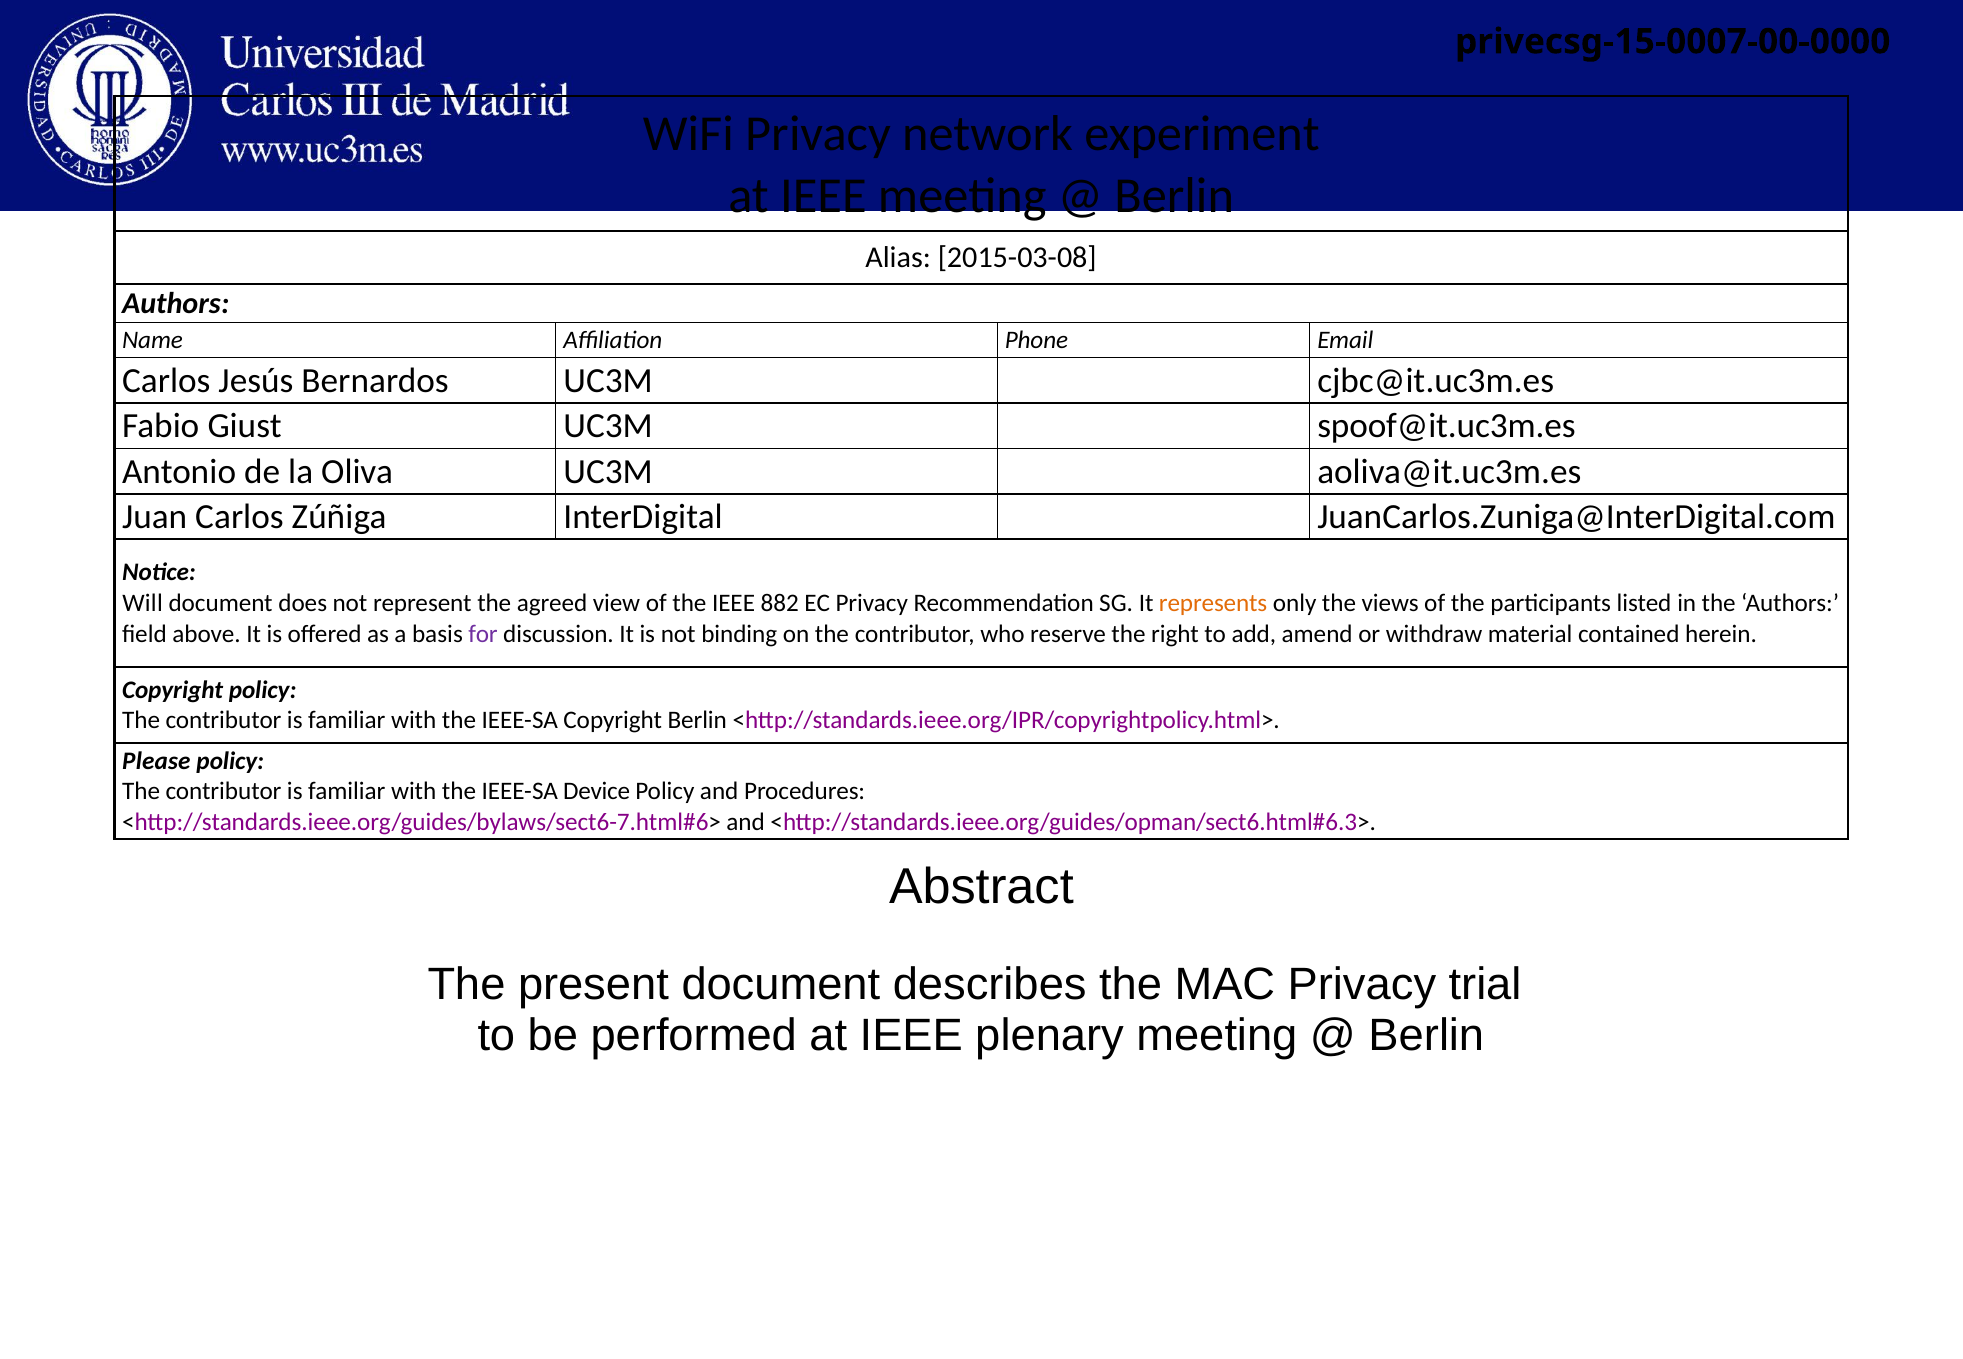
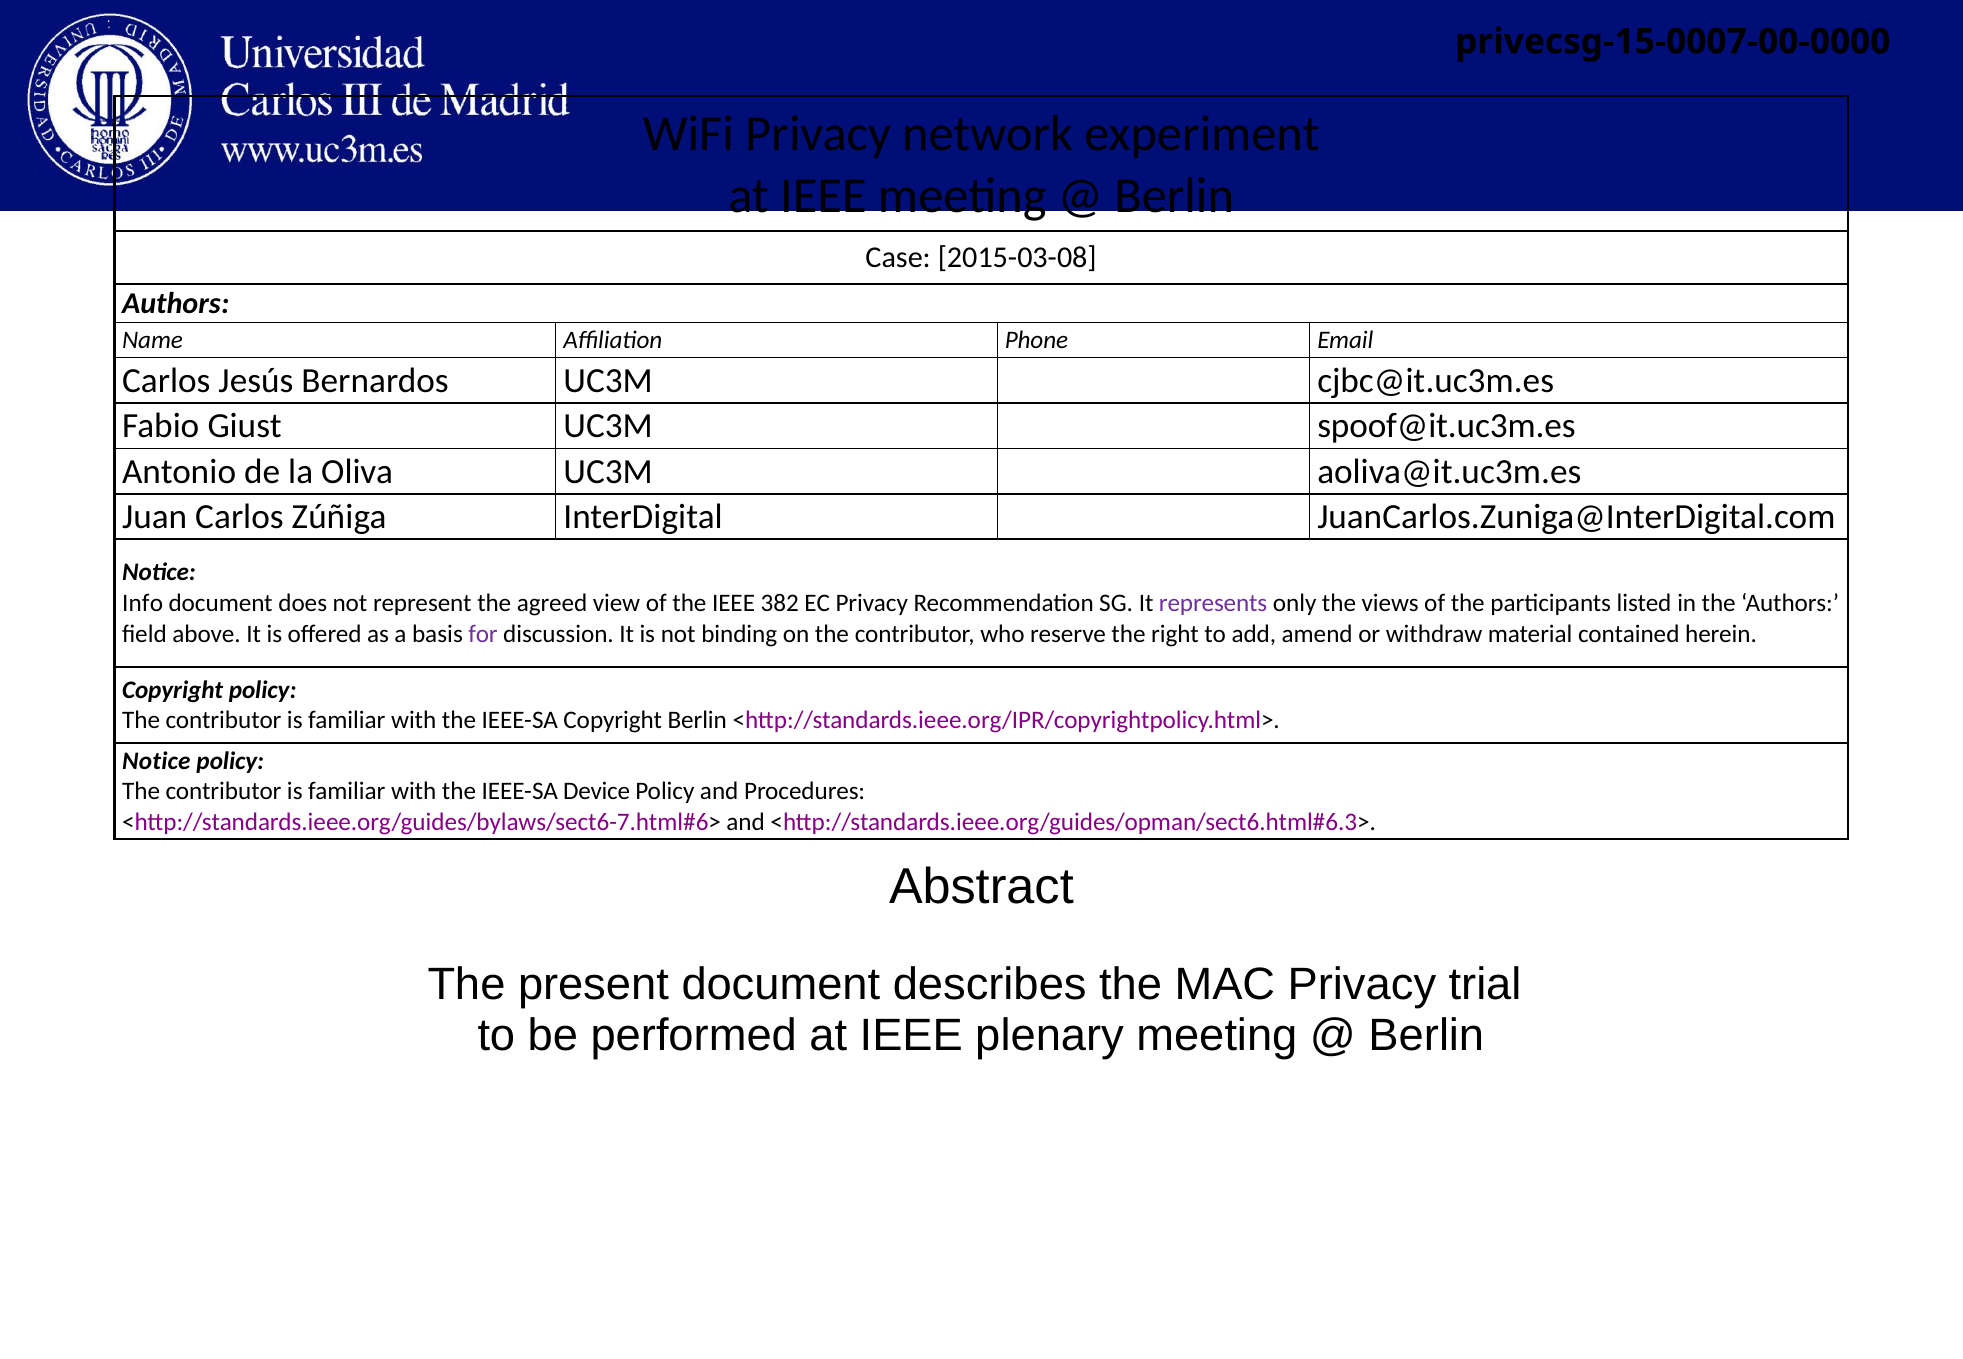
Alias: Alias -> Case
Will: Will -> Info
882: 882 -> 382
represents colour: orange -> purple
Please at (156, 761): Please -> Notice
